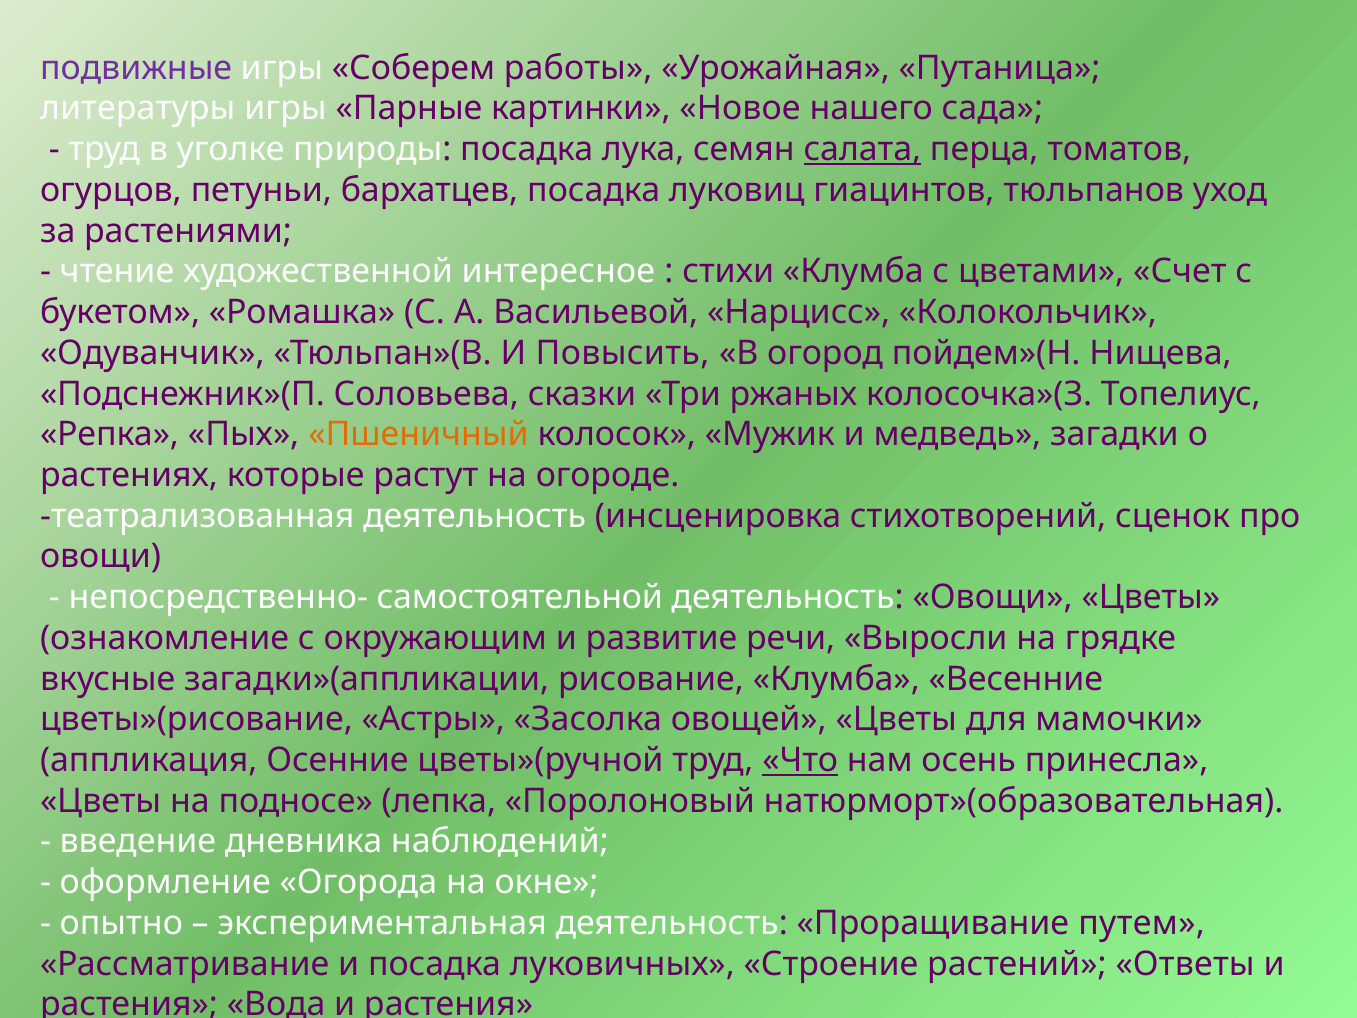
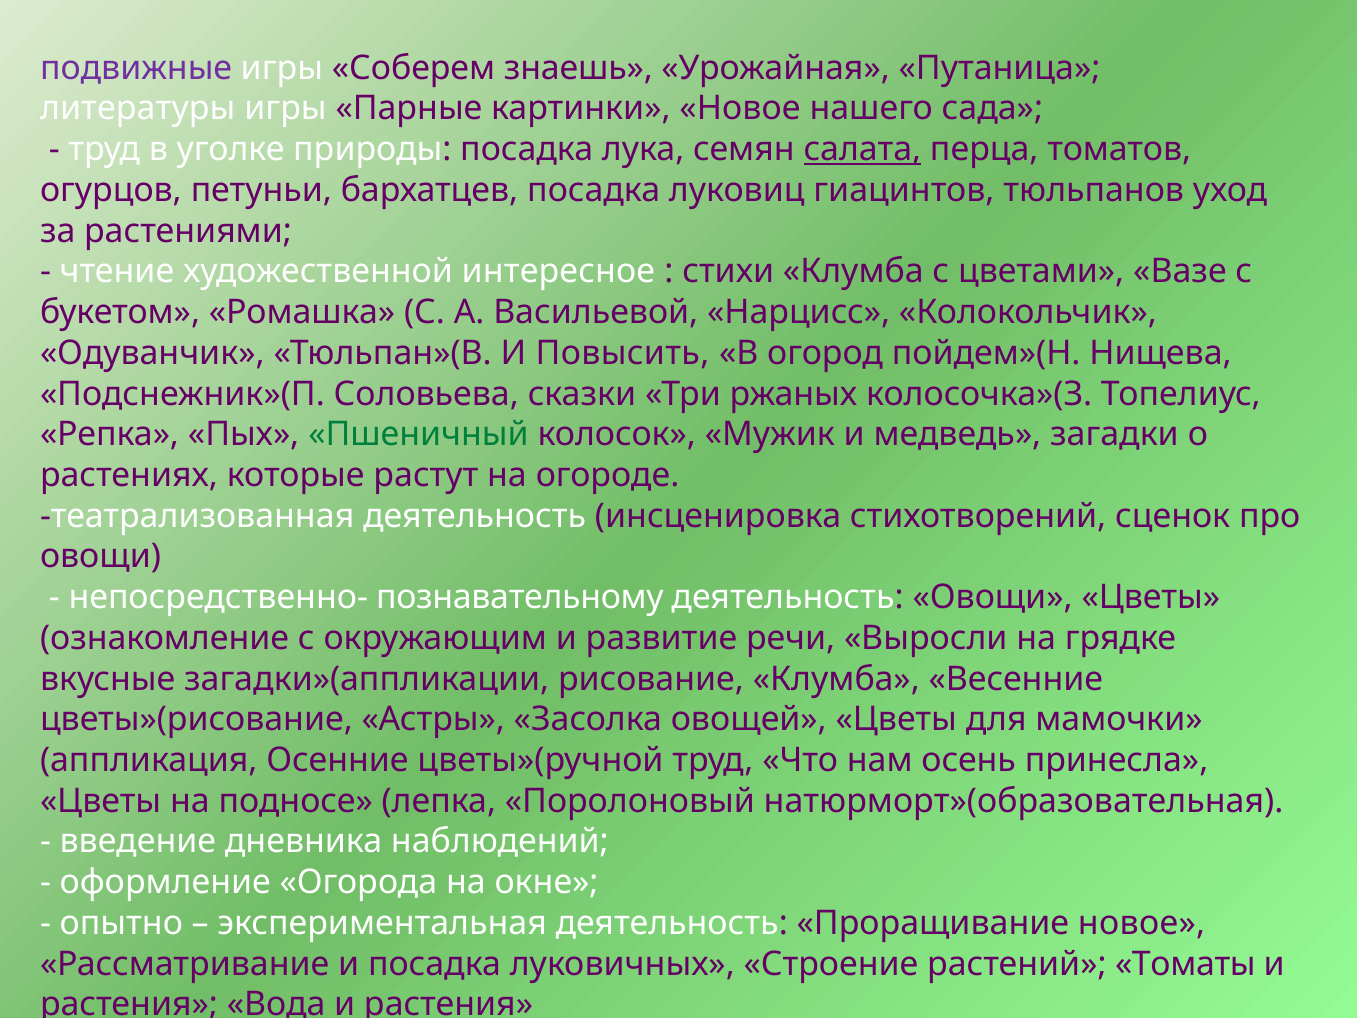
работы: работы -> знаешь
Счет: Счет -> Вазе
Пшеничный colour: orange -> green
самостоятельной: самостоятельной -> познавательному
Что underline: present -> none
Проращивание путем: путем -> новое
Ответы: Ответы -> Томаты
